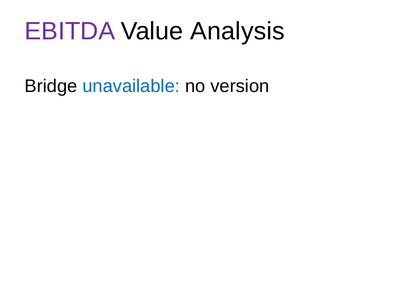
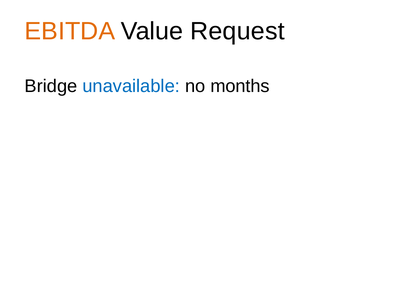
EBITDA colour: purple -> orange
Analysis: Analysis -> Request
version: version -> months
